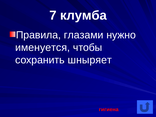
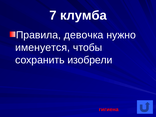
глазами: глазами -> девочка
шныряет: шныряет -> изобрели
